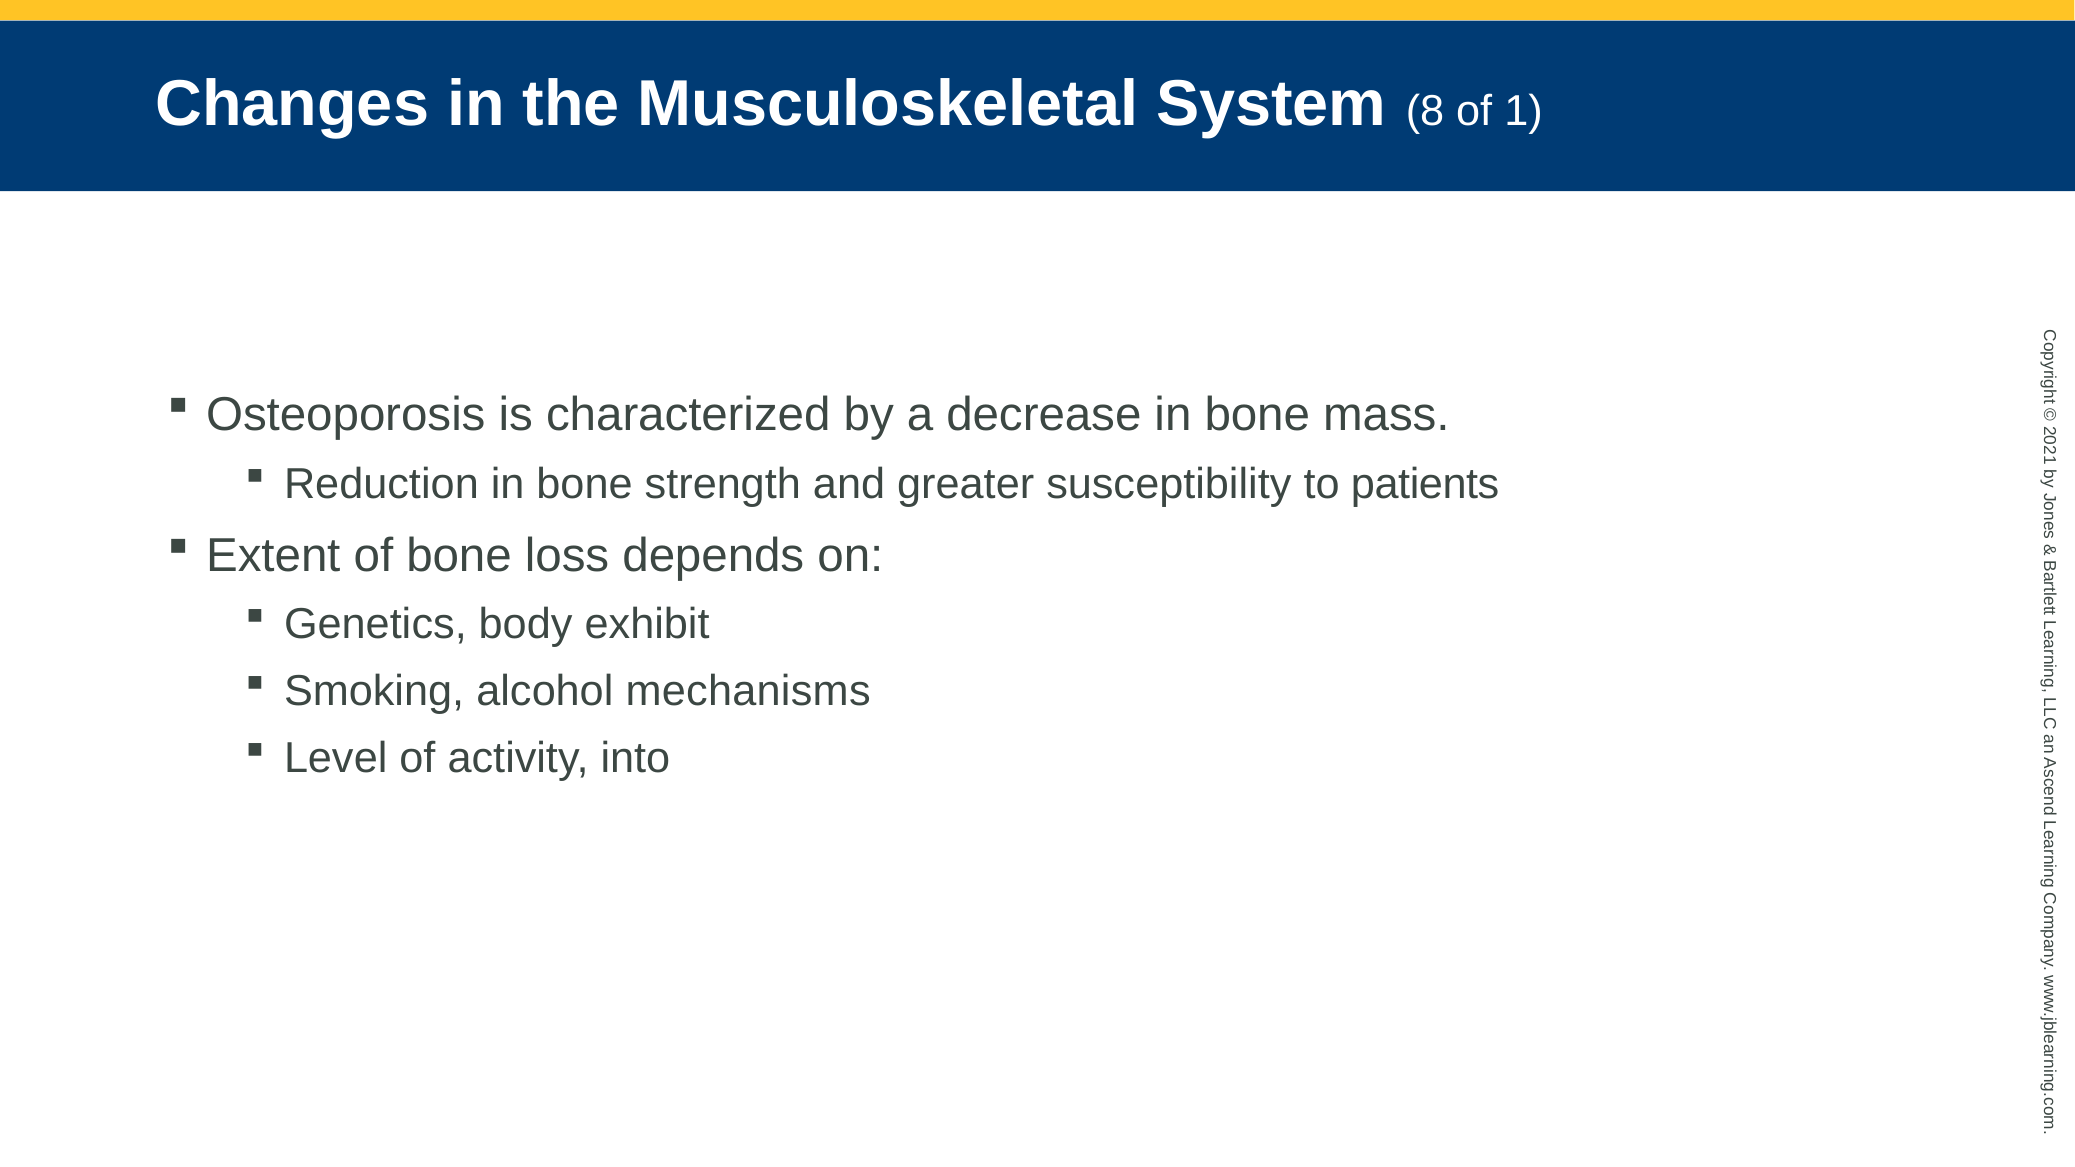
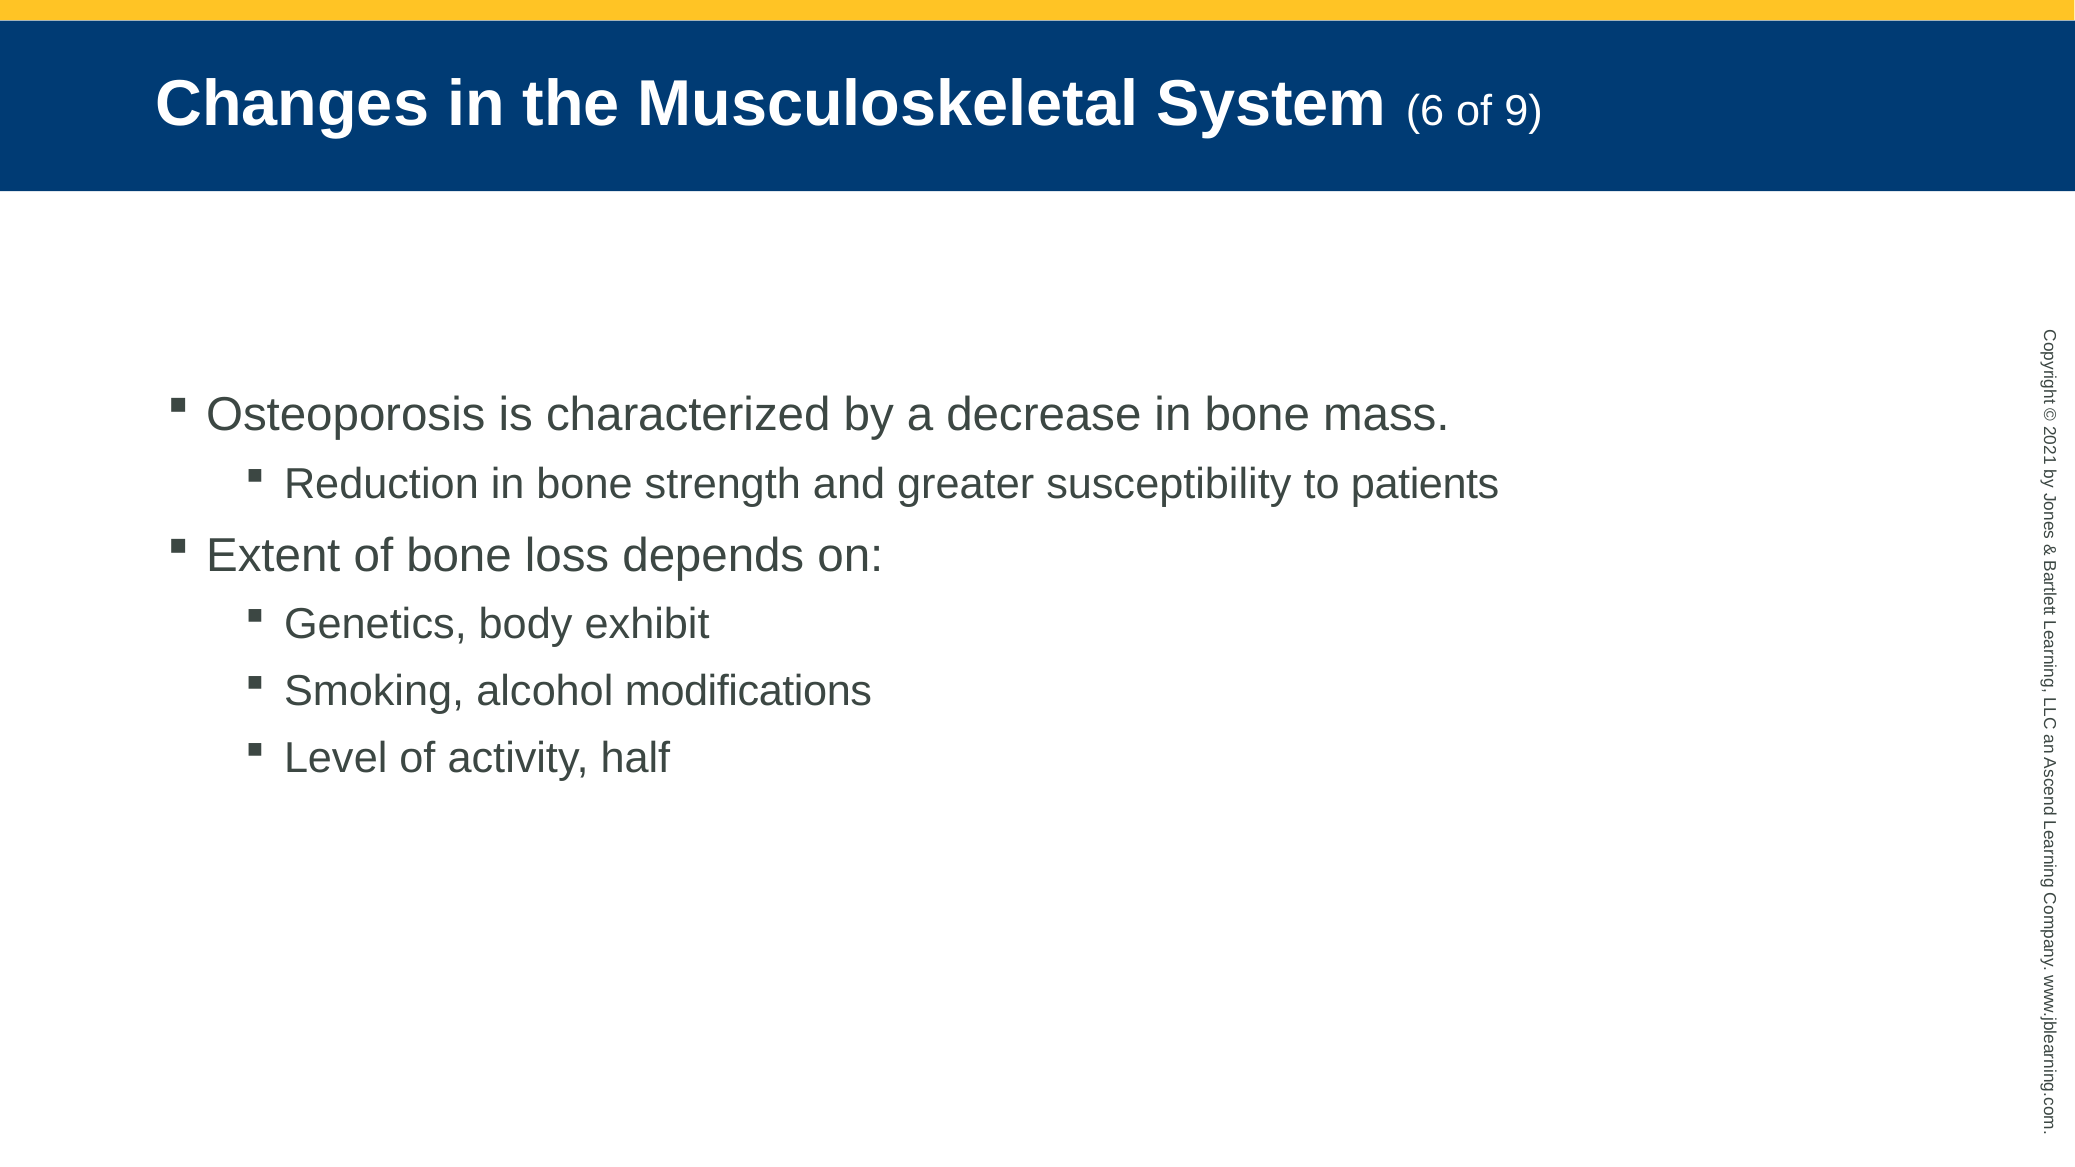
8: 8 -> 6
of 1: 1 -> 9
mechanisms: mechanisms -> modifications
into: into -> half
